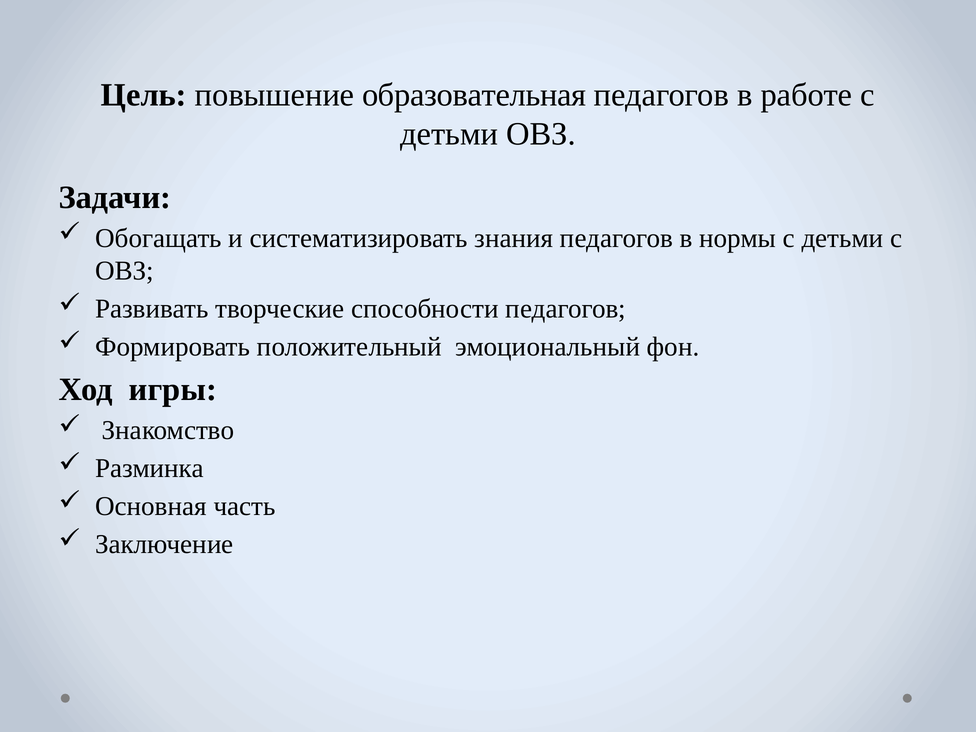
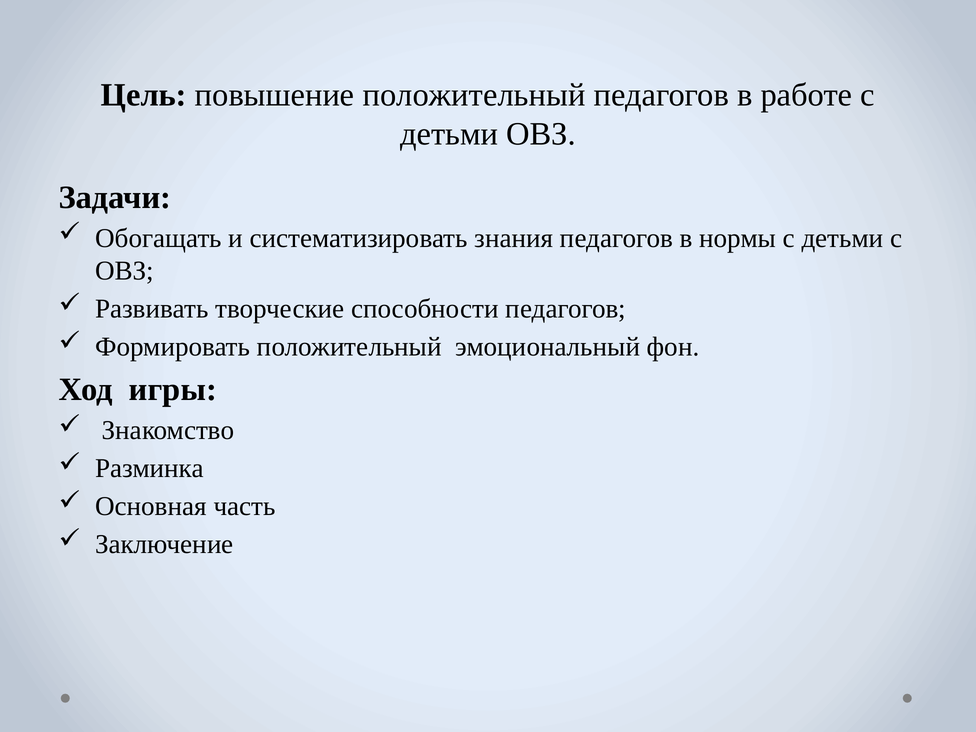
повышение образовательная: образовательная -> положительный
